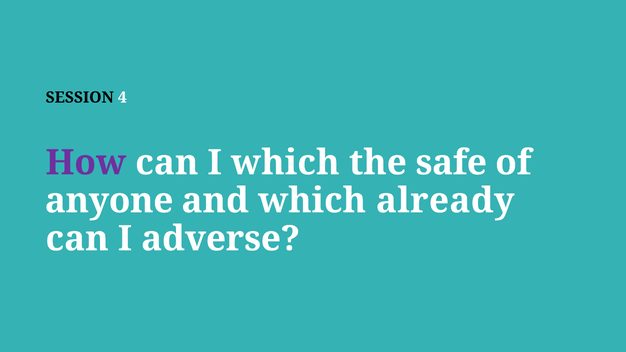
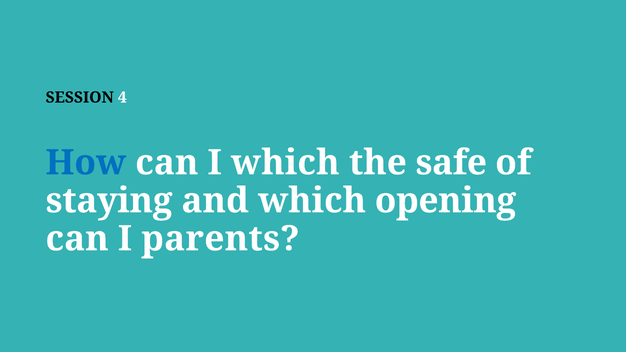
How colour: purple -> blue
anyone: anyone -> staying
already: already -> opening
adverse: adverse -> parents
